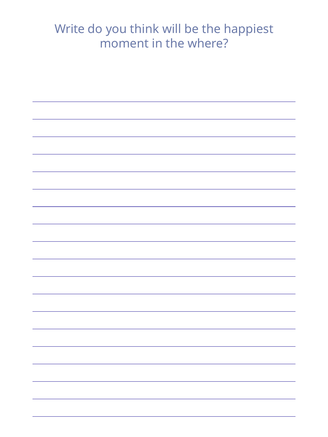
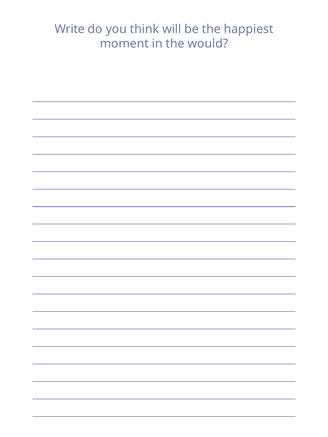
where: where -> would
